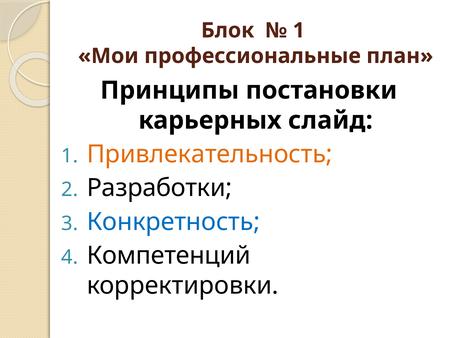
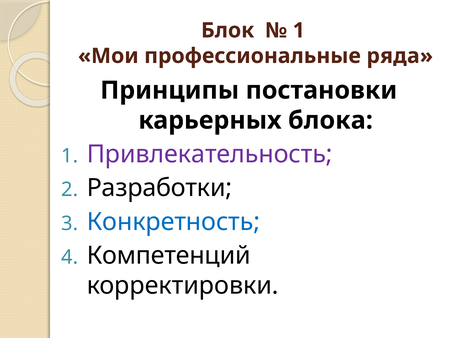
план: план -> ряда
слайд: слайд -> блока
Привлекательность colour: orange -> purple
